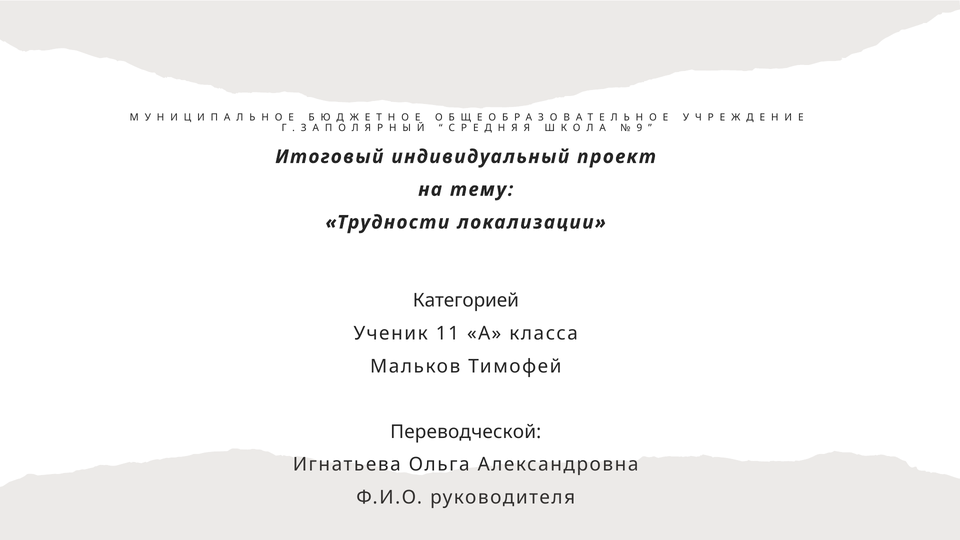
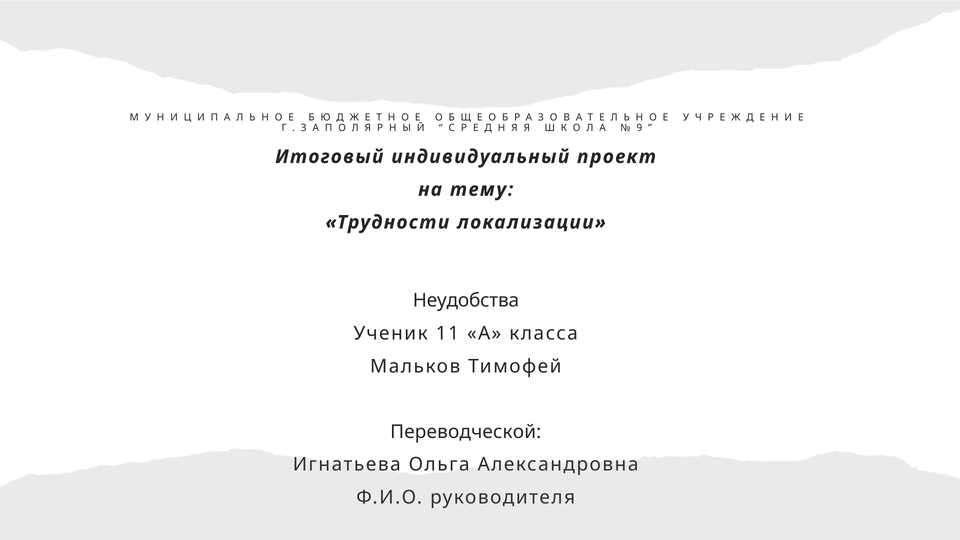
Категорией: Категорией -> Неудобства
